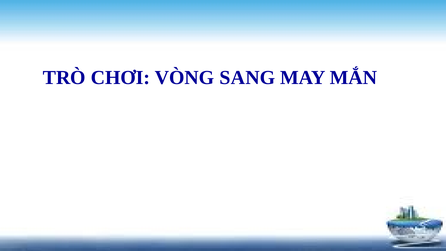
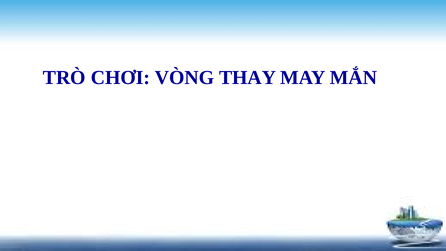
SANG: SANG -> THAY
